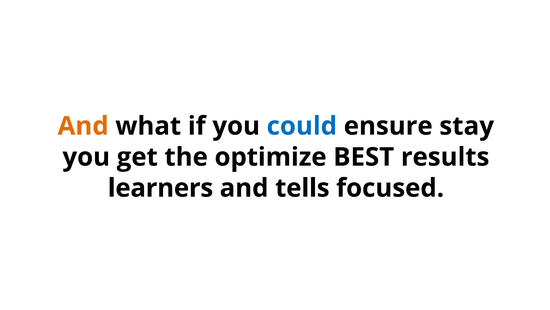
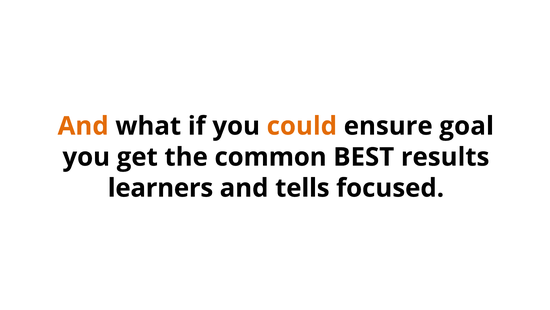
could colour: blue -> orange
stay: stay -> goal
optimize: optimize -> common
